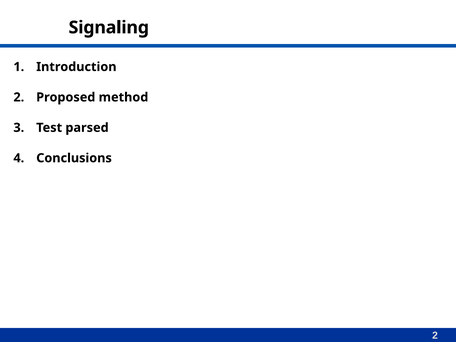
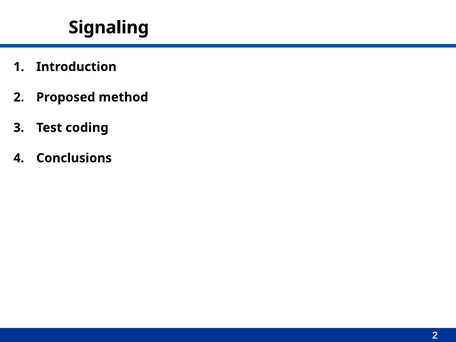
parsed: parsed -> coding
